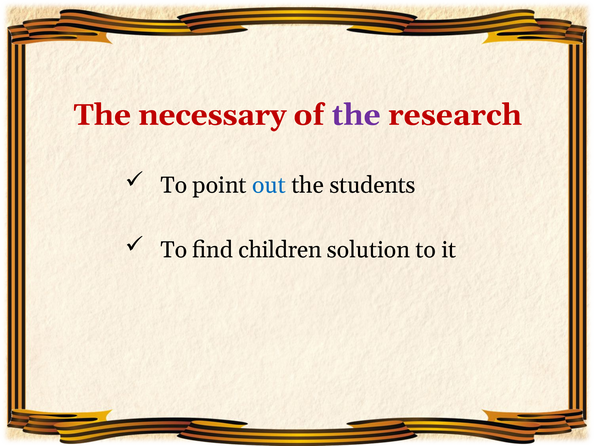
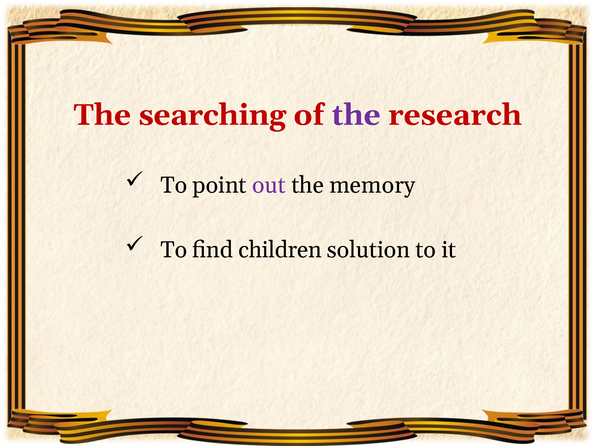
necessary: necessary -> searching
out colour: blue -> purple
students: students -> memory
